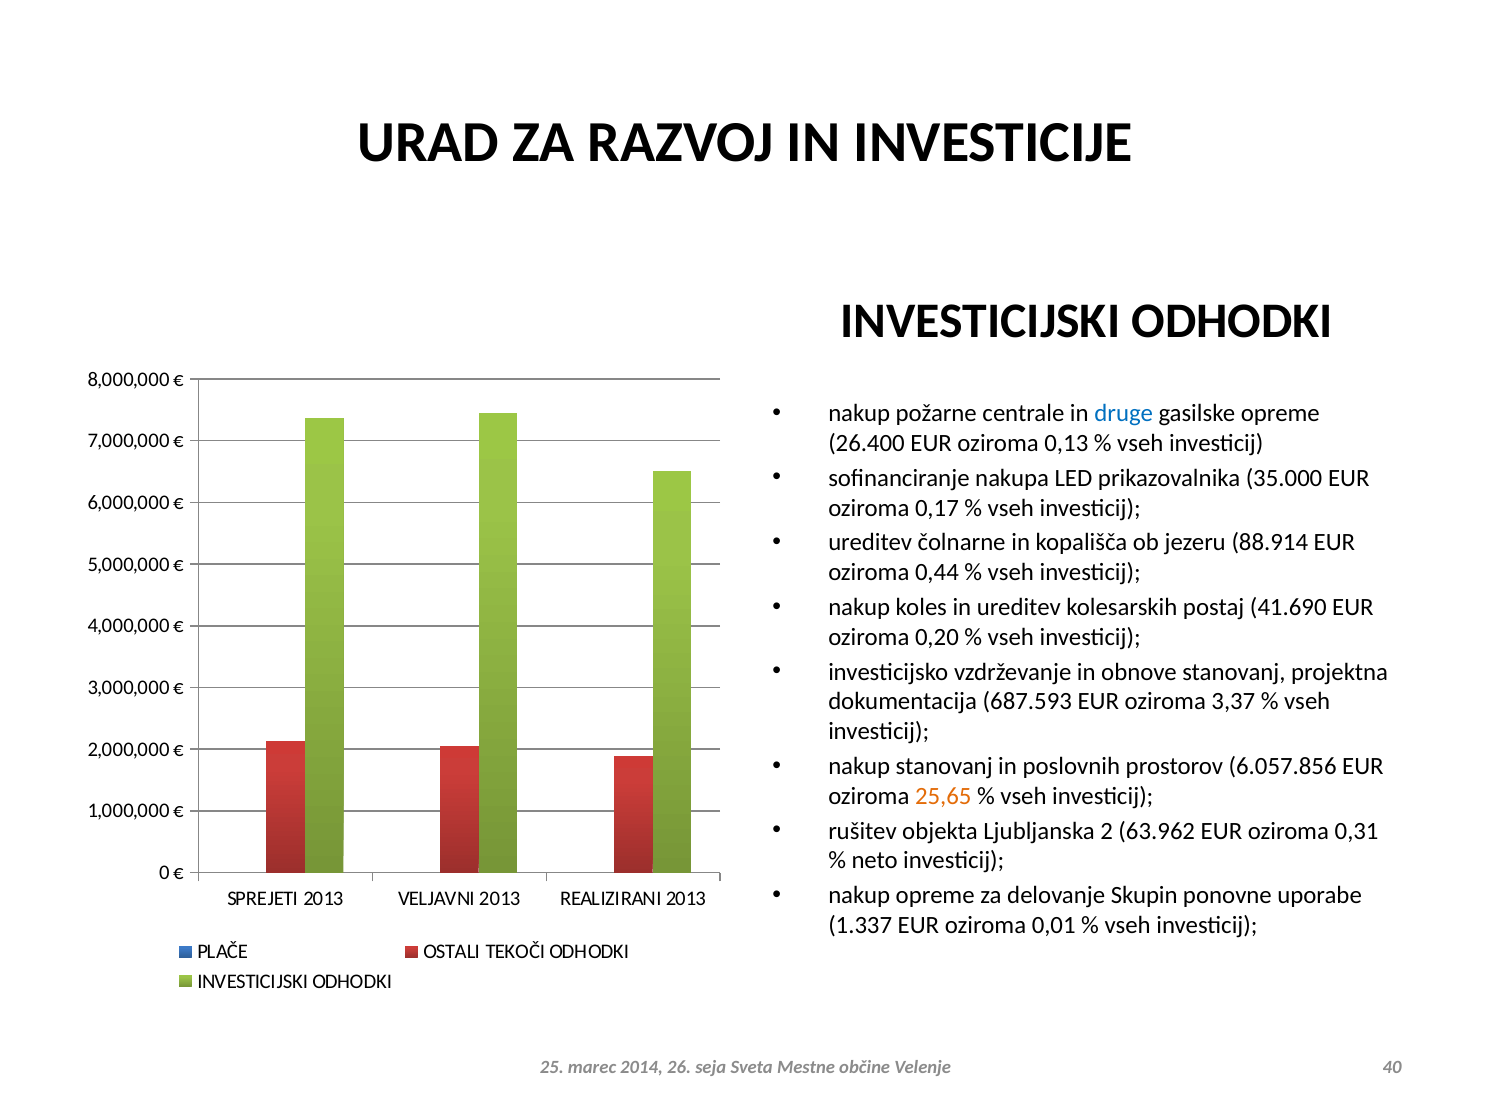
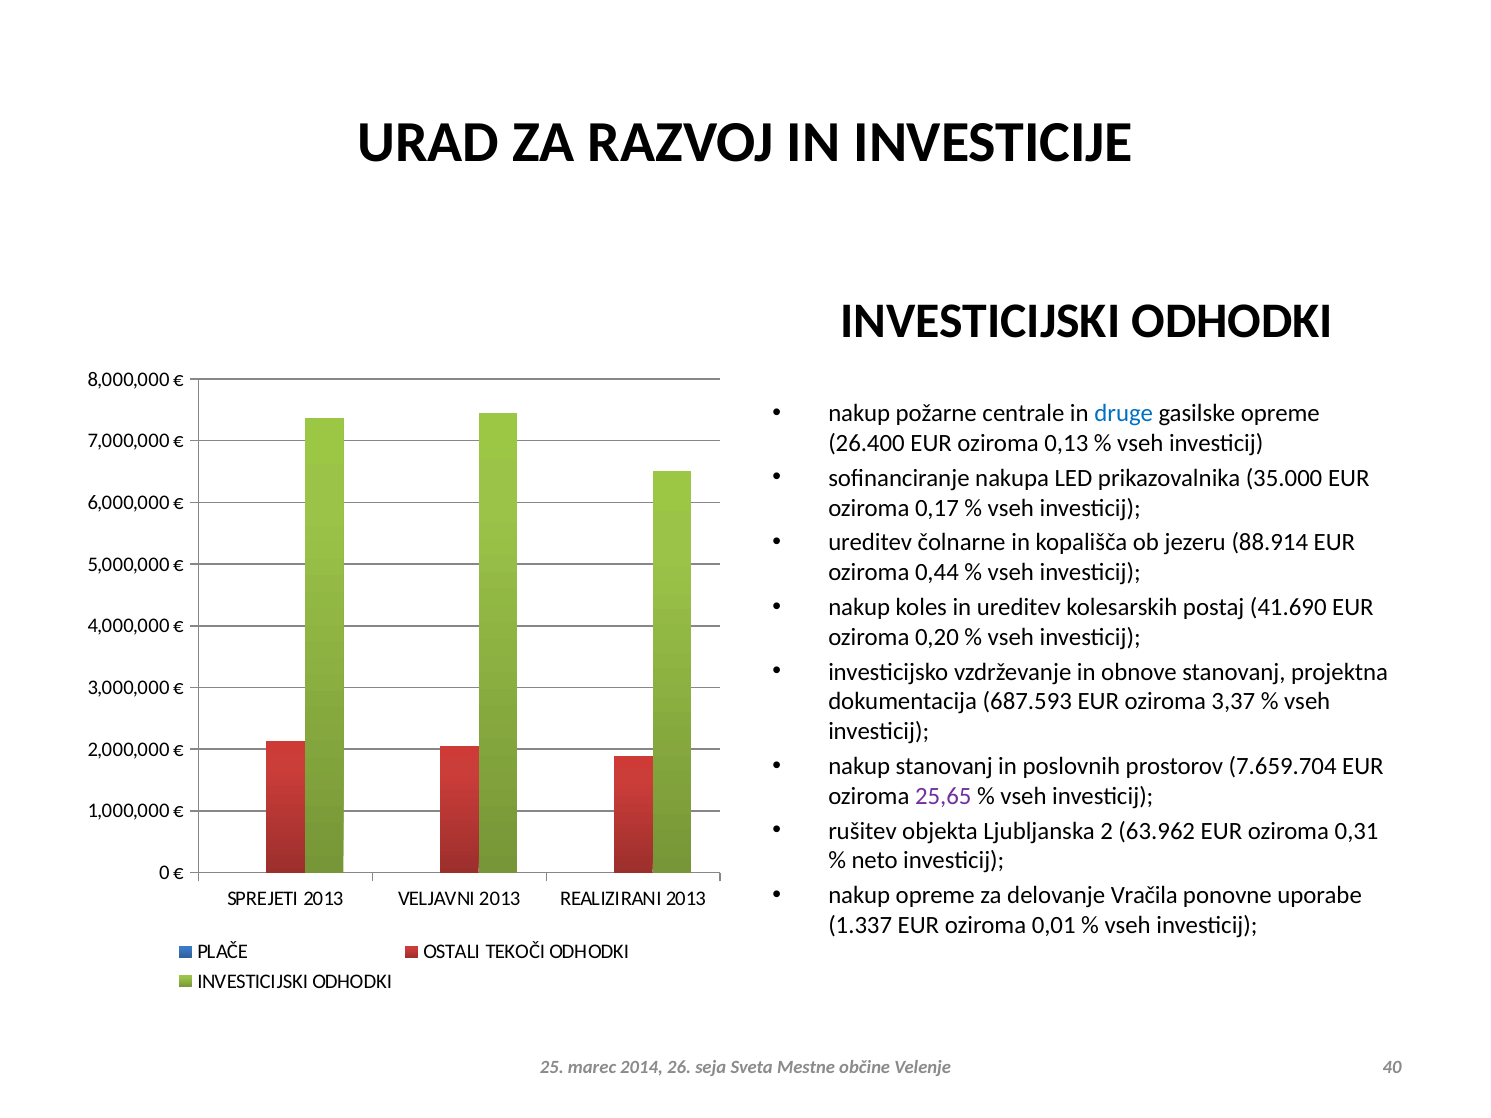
6.057.856: 6.057.856 -> 7.659.704
25,65 colour: orange -> purple
Skupin: Skupin -> Vračila
